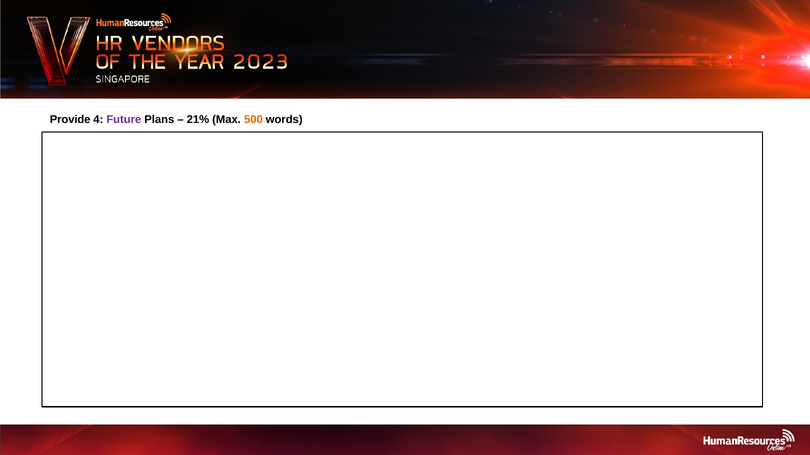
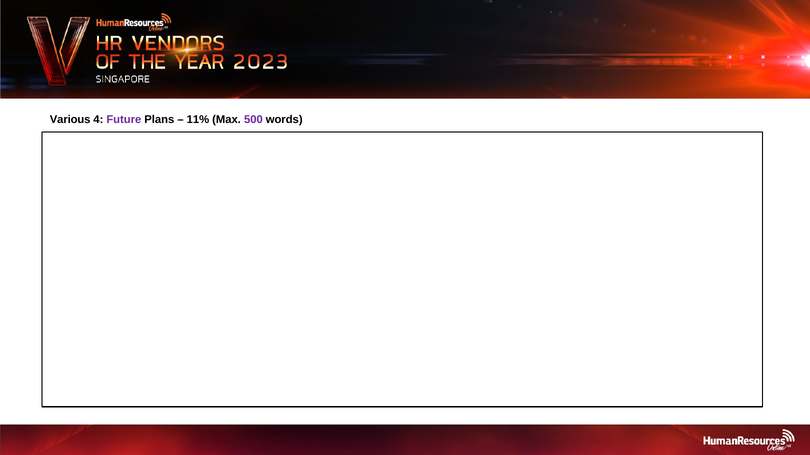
Provide: Provide -> Various
21%: 21% -> 11%
500 colour: orange -> purple
